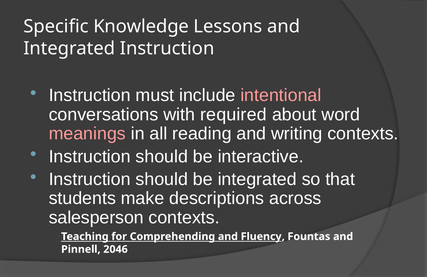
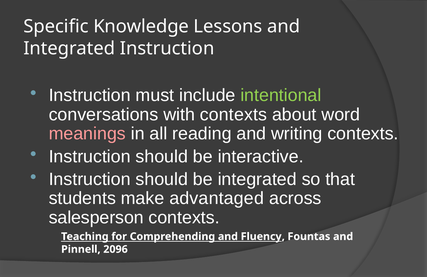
intentional colour: pink -> light green
with required: required -> contexts
descriptions: descriptions -> advantaged
2046: 2046 -> 2096
